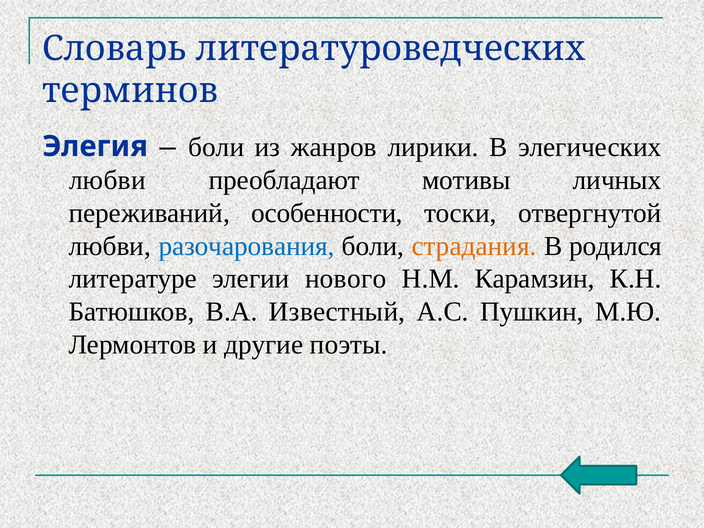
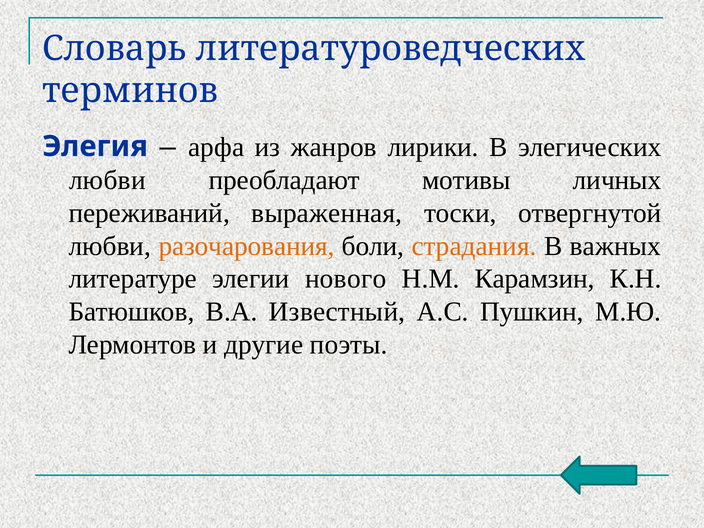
боли at (216, 147): боли -> арфа
особенности: особенности -> выраженная
разочарования colour: blue -> orange
родился: родился -> важных
